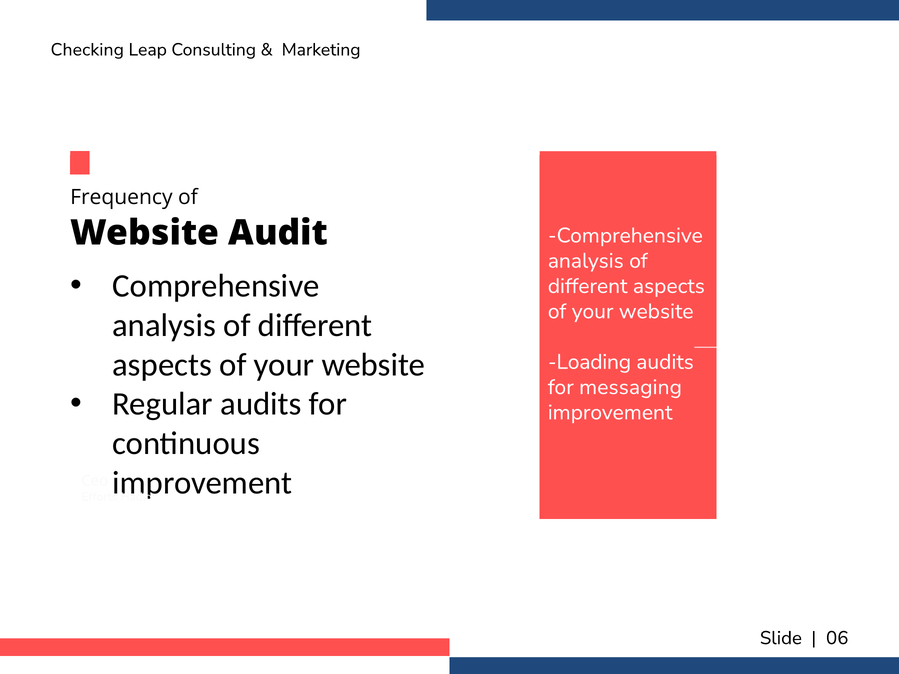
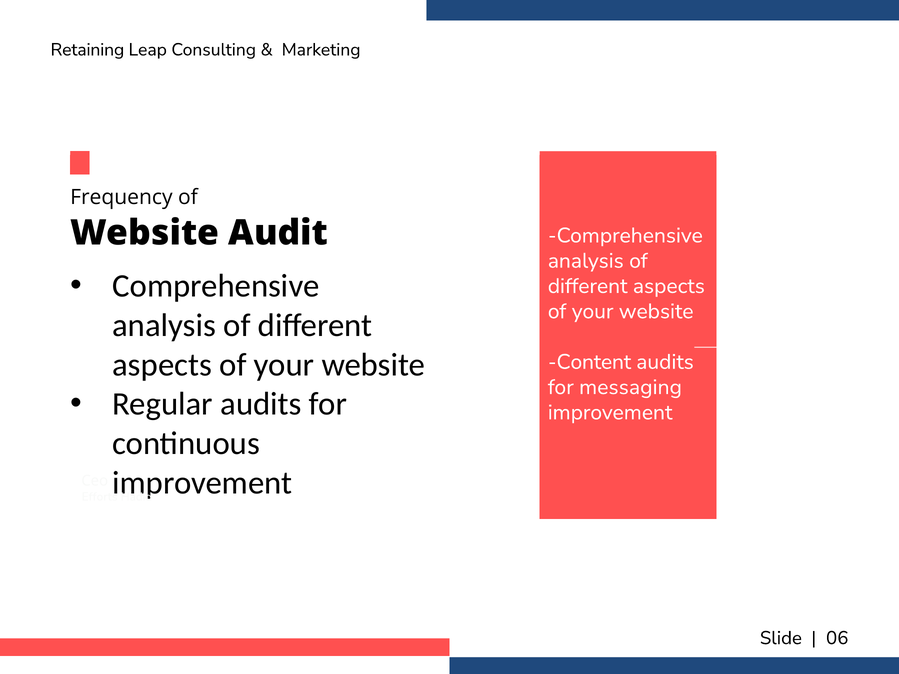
Checking: Checking -> Retaining
Loading: Loading -> Content
